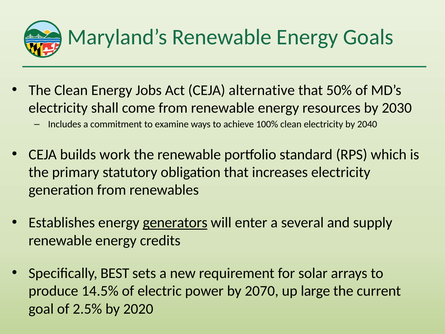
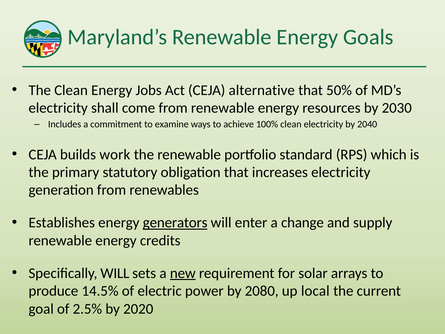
several: several -> change
Specifically BEST: BEST -> WILL
new underline: none -> present
2070: 2070 -> 2080
large: large -> local
